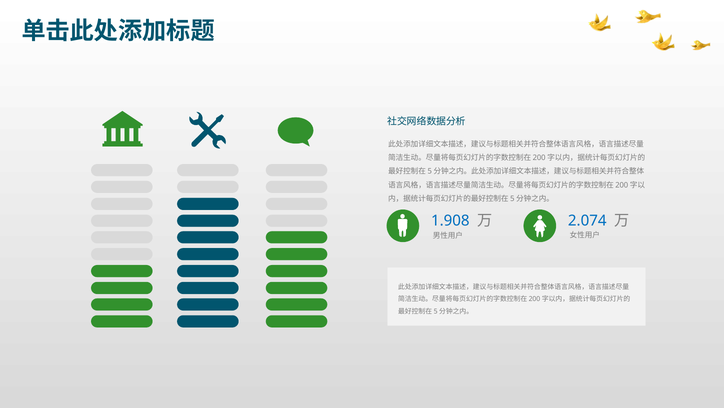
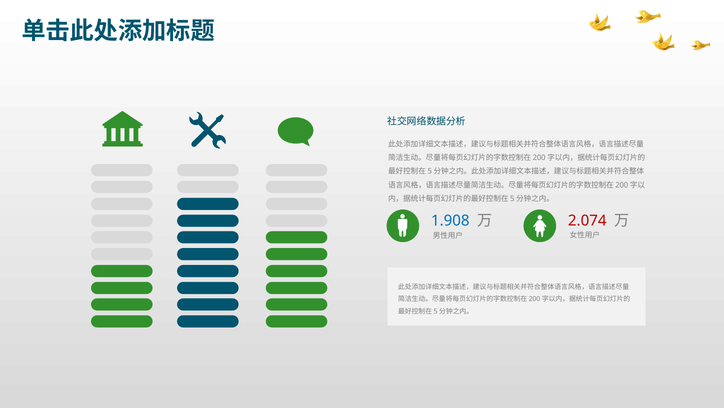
2.074 colour: blue -> red
